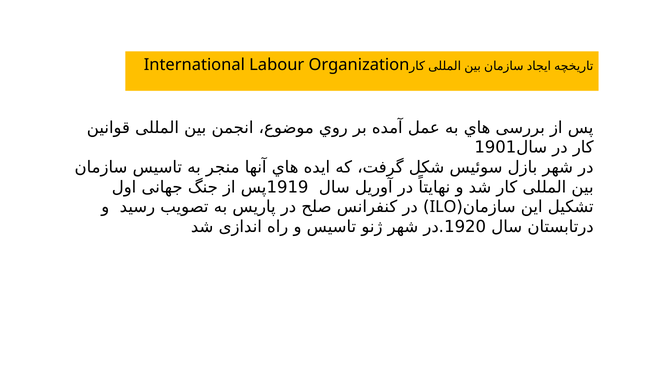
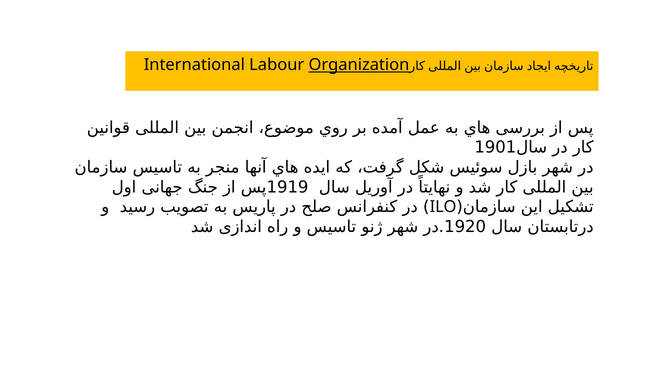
Organization underline: none -> present
